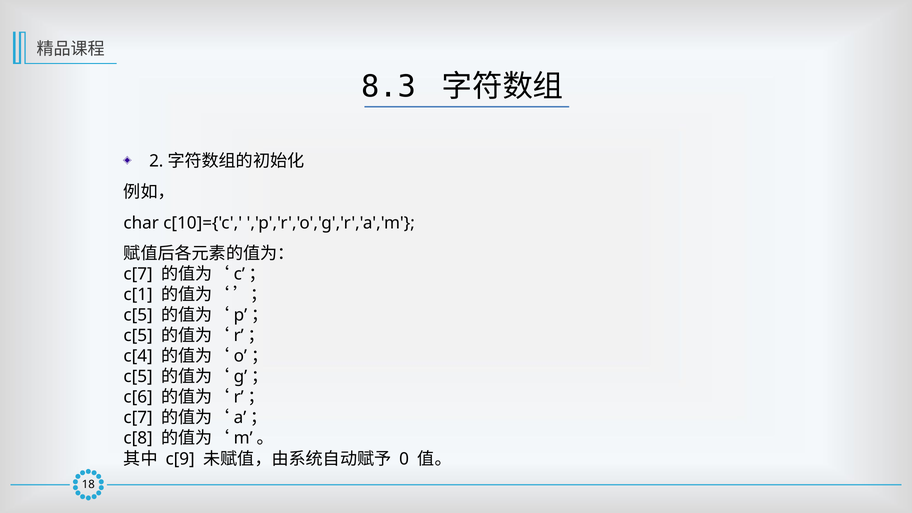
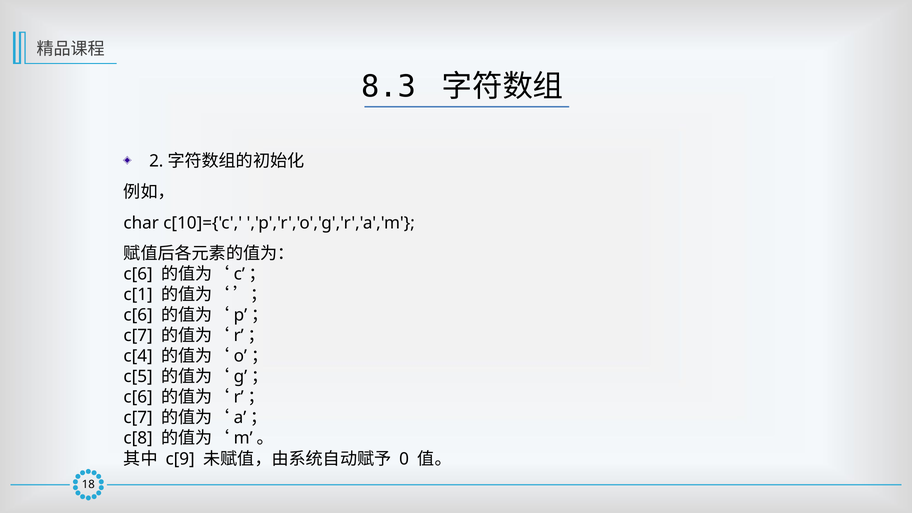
c[7 at (138, 274): c[7 -> c[6
c[5 at (138, 315): c[5 -> c[6
c[5 at (138, 336): c[5 -> c[7
